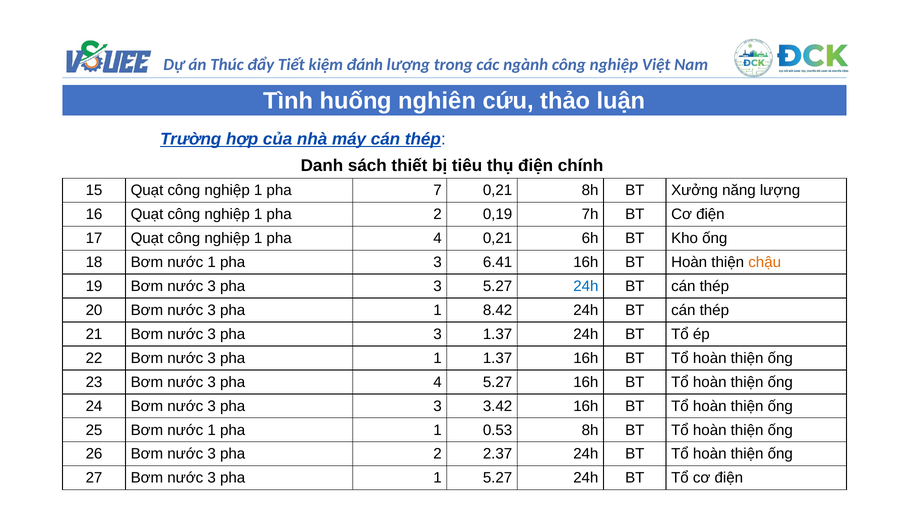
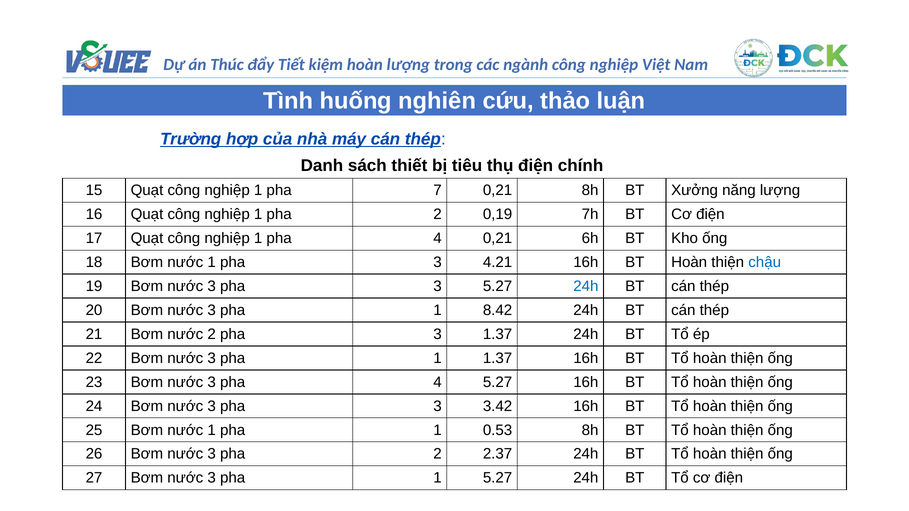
đánh at (365, 65): đánh -> hoàn
6.41: 6.41 -> 4.21
chậu colour: orange -> blue
21 Bơm nước 3: 3 -> 2
